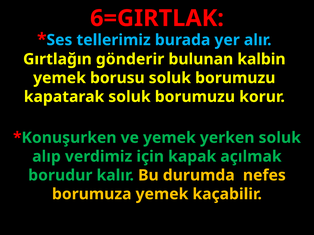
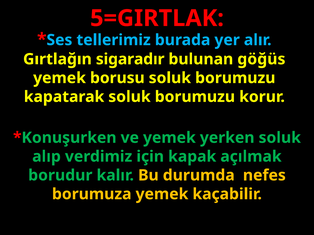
6=GIRTLAK: 6=GIRTLAK -> 5=GIRTLAK
gönderir: gönderir -> sigaradır
kalbin: kalbin -> göğüs
